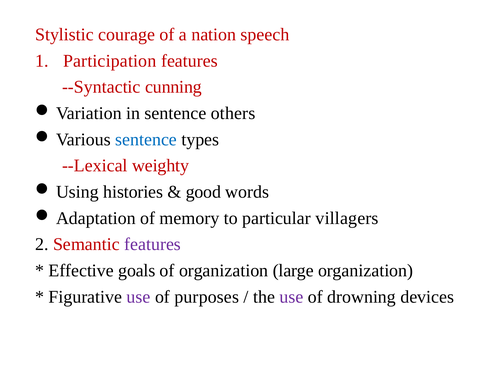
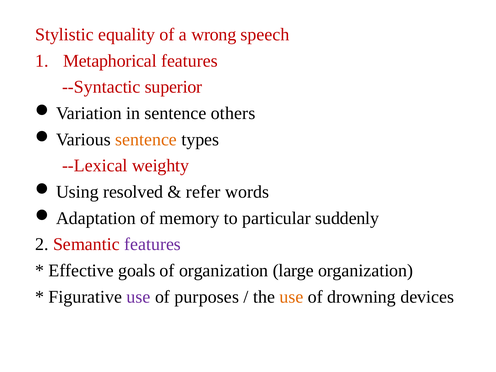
courage: courage -> equality
nation: nation -> wrong
Participation: Participation -> Metaphorical
cunning: cunning -> superior
sentence at (146, 139) colour: blue -> orange
histories: histories -> resolved
good: good -> refer
villagers: villagers -> suddenly
use at (291, 297) colour: purple -> orange
